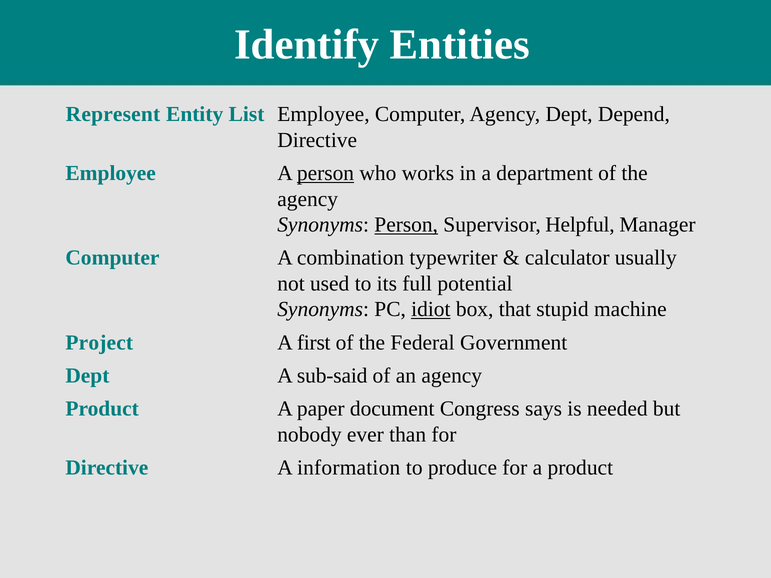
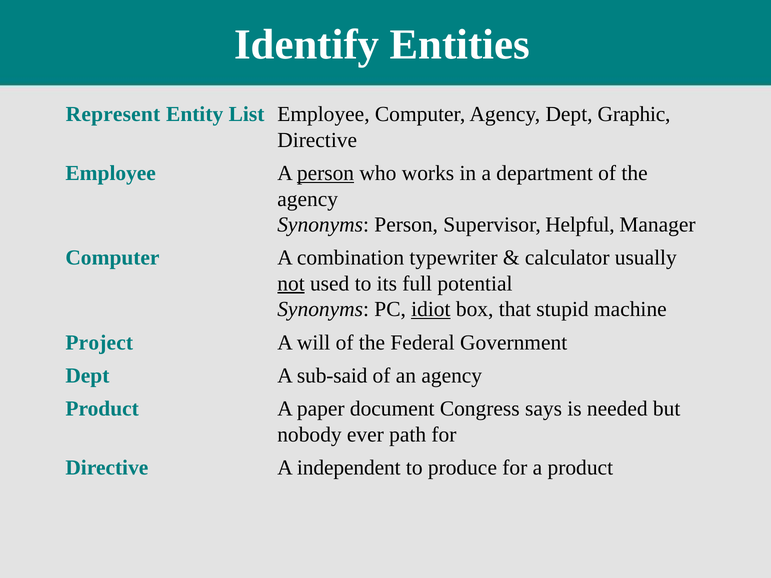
Depend: Depend -> Graphic
Person at (406, 225) underline: present -> none
not underline: none -> present
first: first -> will
than: than -> path
information: information -> independent
